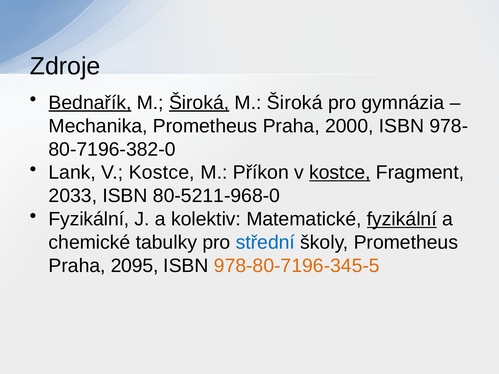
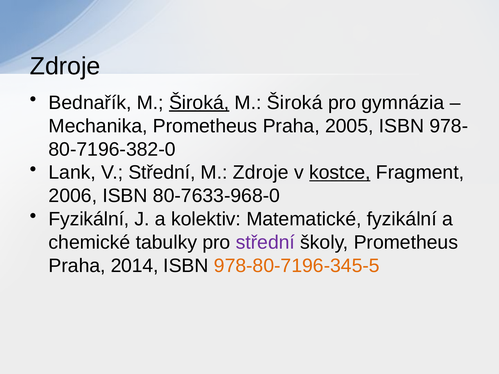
Bednařík underline: present -> none
2000: 2000 -> 2005
Lank V Kostce: Kostce -> Střední
M Příkon: Příkon -> Zdroje
2033: 2033 -> 2006
80-5211-968-0: 80-5211-968-0 -> 80-7633-968-0
fyzikální at (402, 219) underline: present -> none
střední at (265, 243) colour: blue -> purple
2095: 2095 -> 2014
